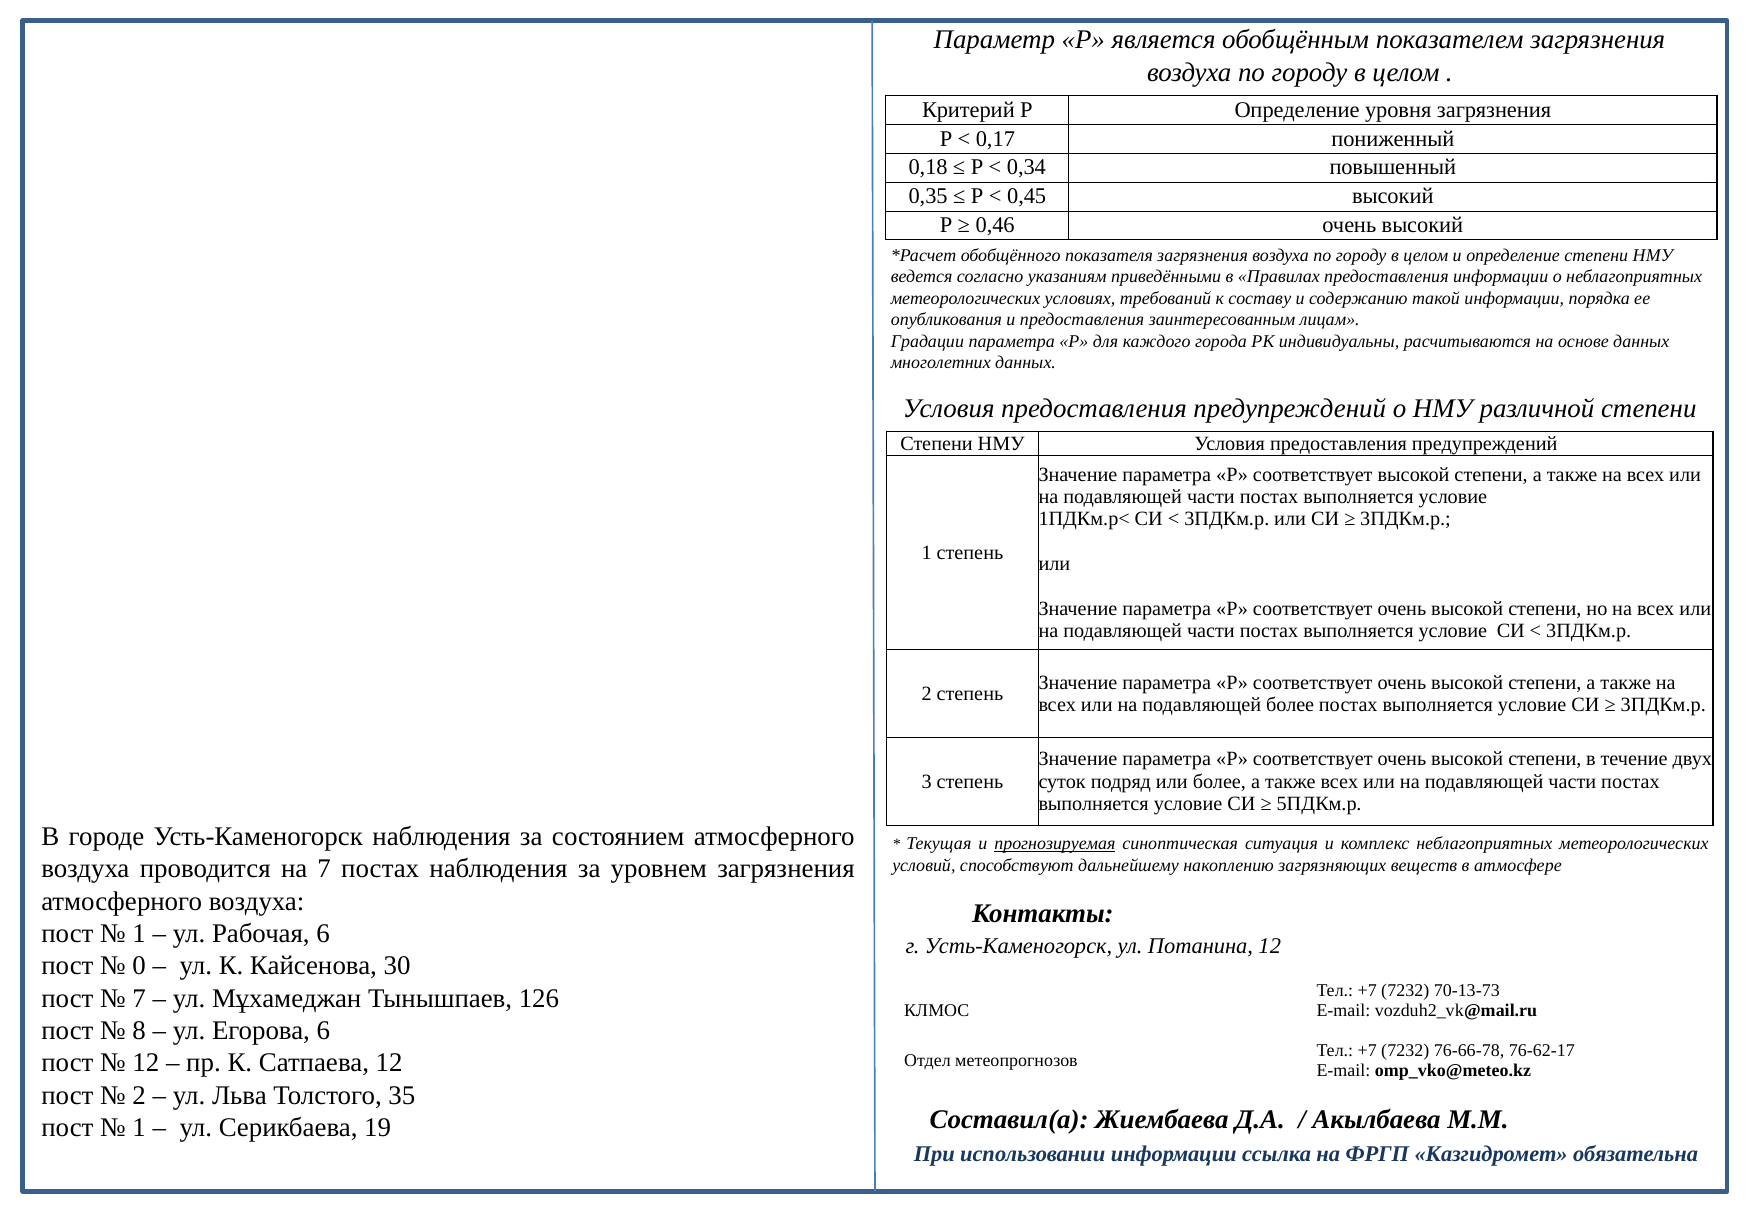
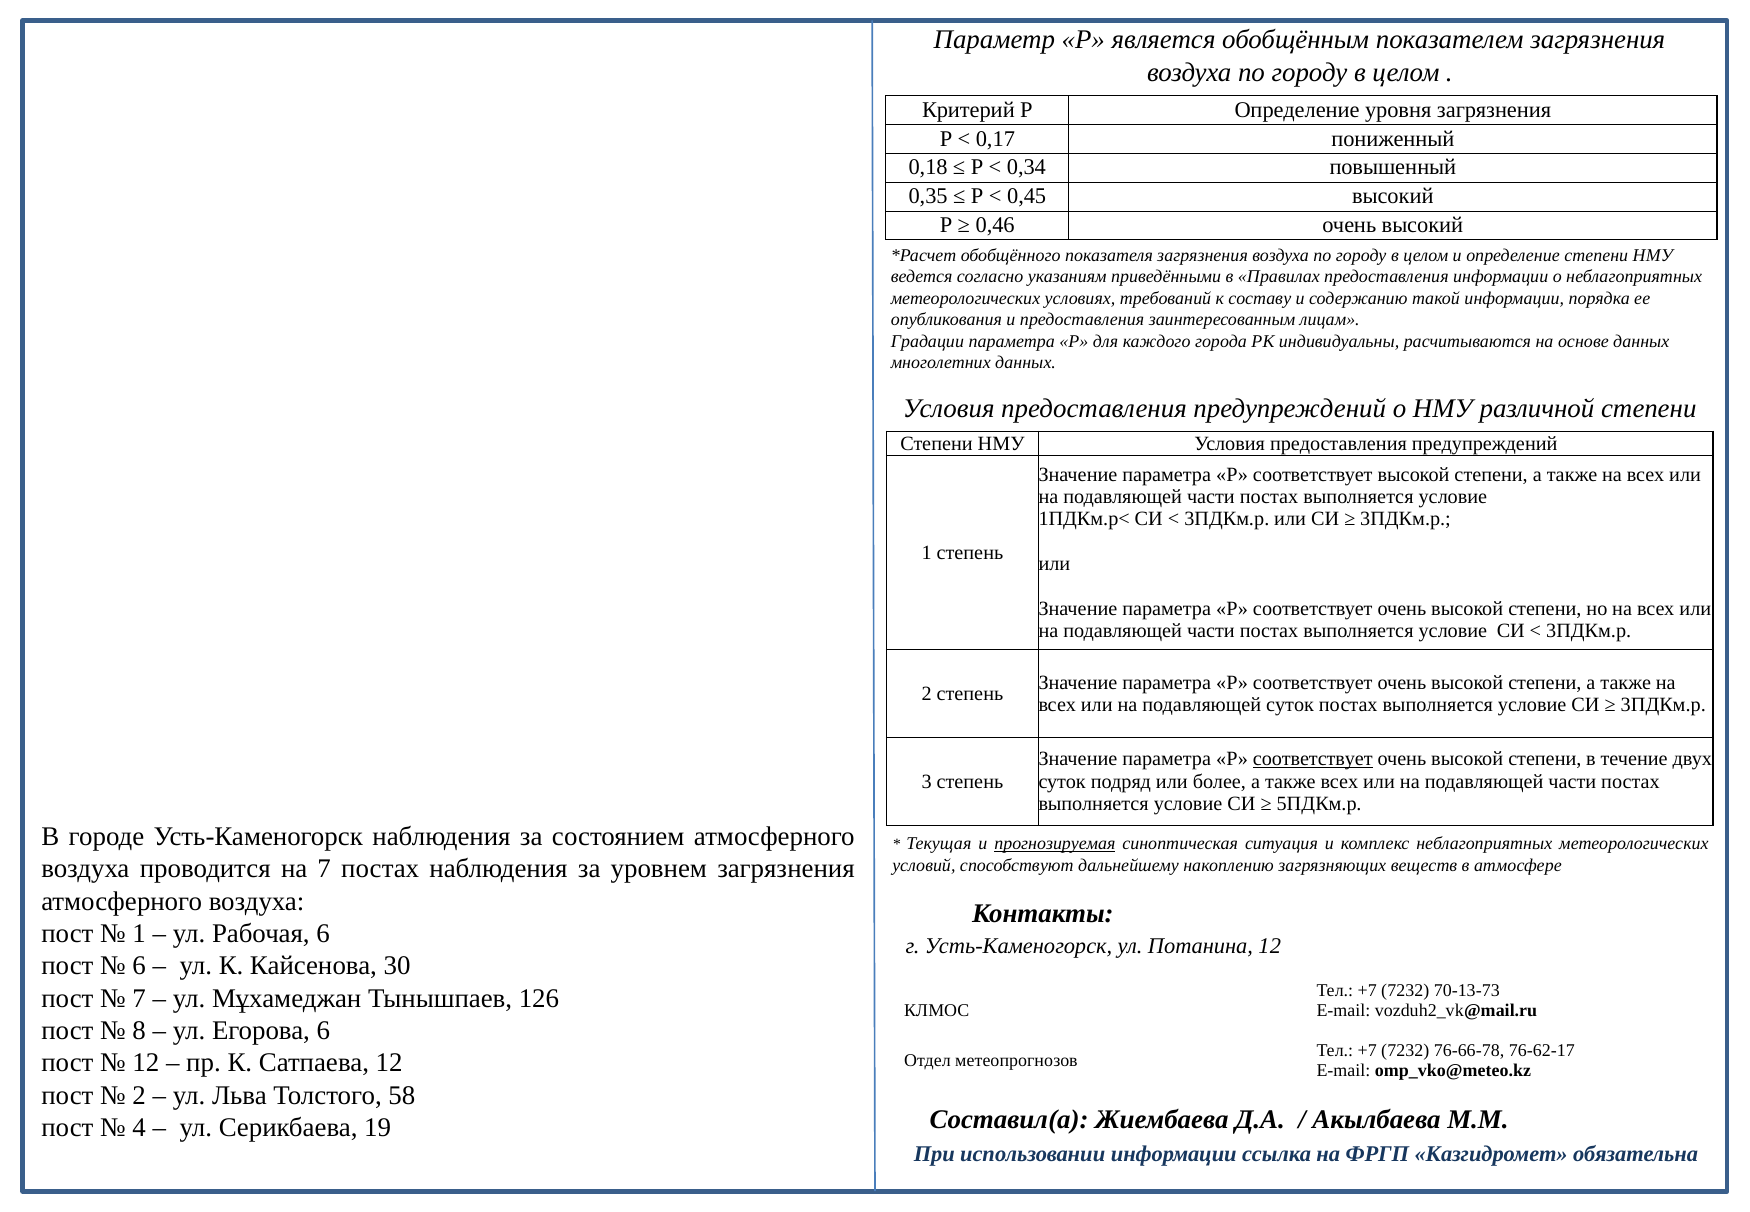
подавляющей более: более -> суток
соответствует at (1313, 759) underline: none -> present
0 at (139, 965): 0 -> 6
35: 35 -> 58
1 at (139, 1127): 1 -> 4
